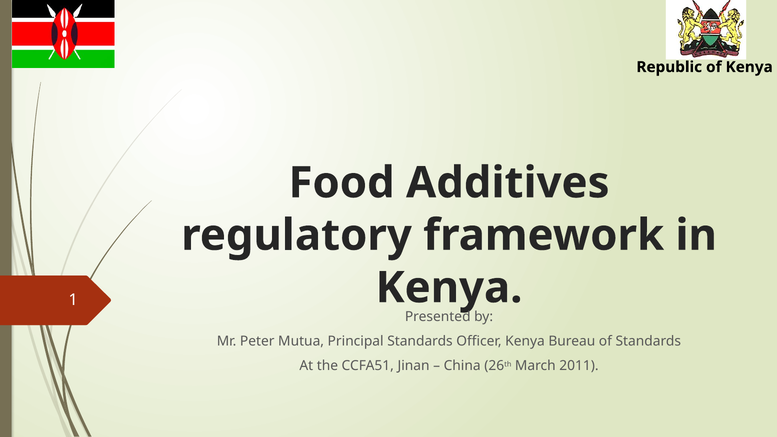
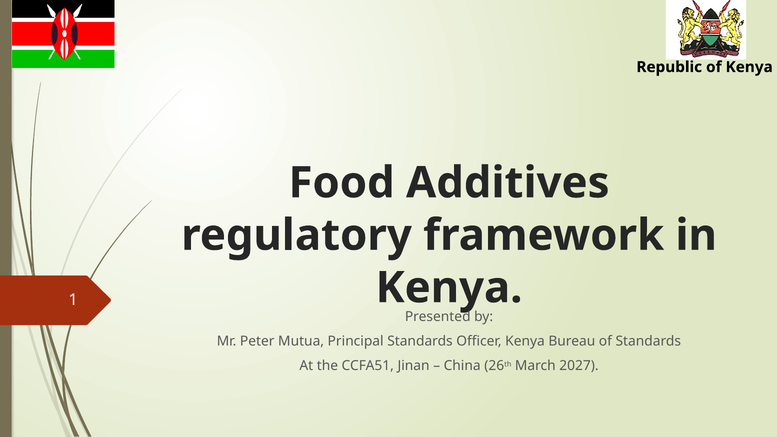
2011: 2011 -> 2027
